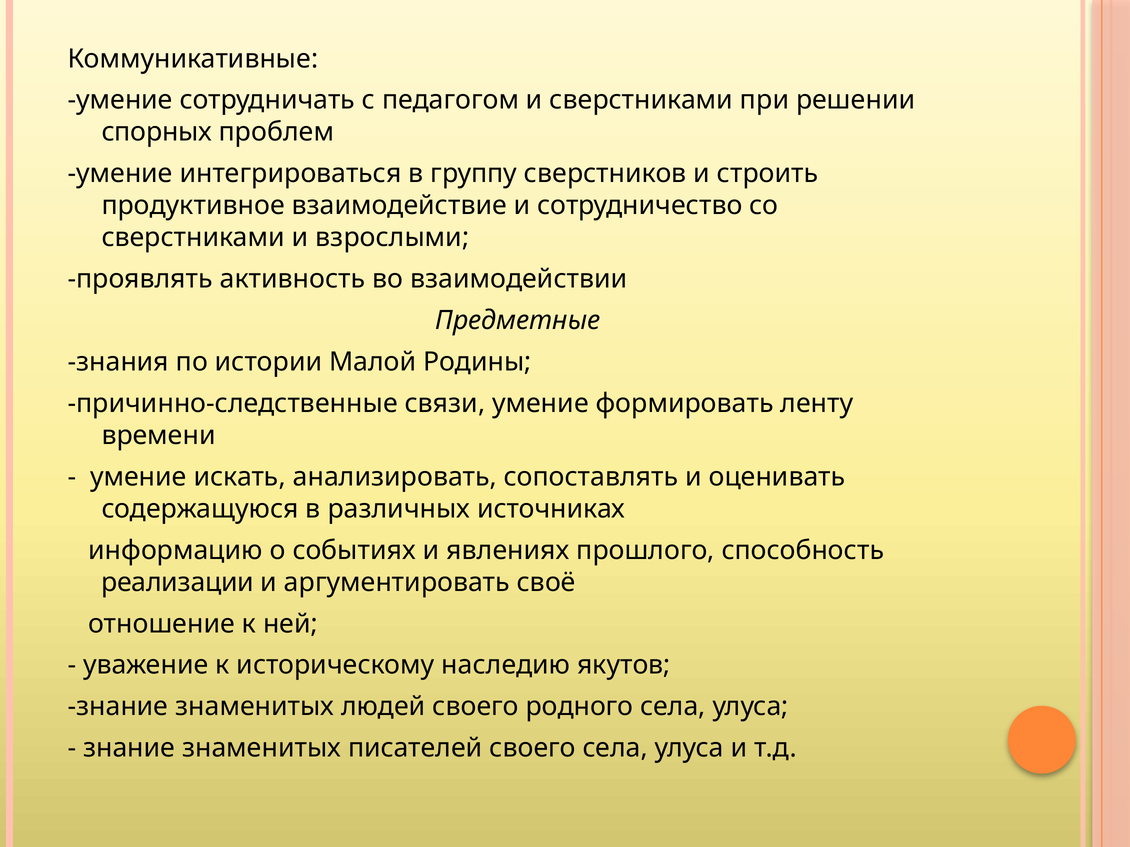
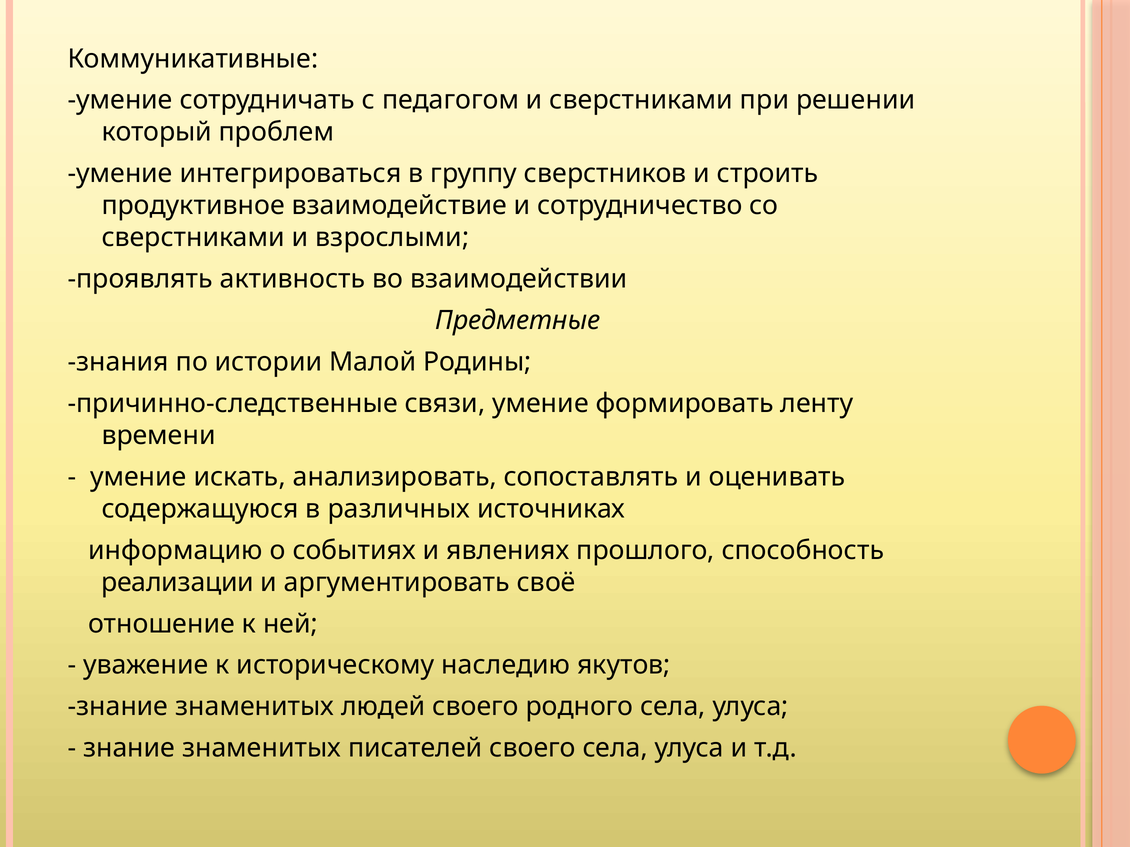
спорных: спорных -> который
